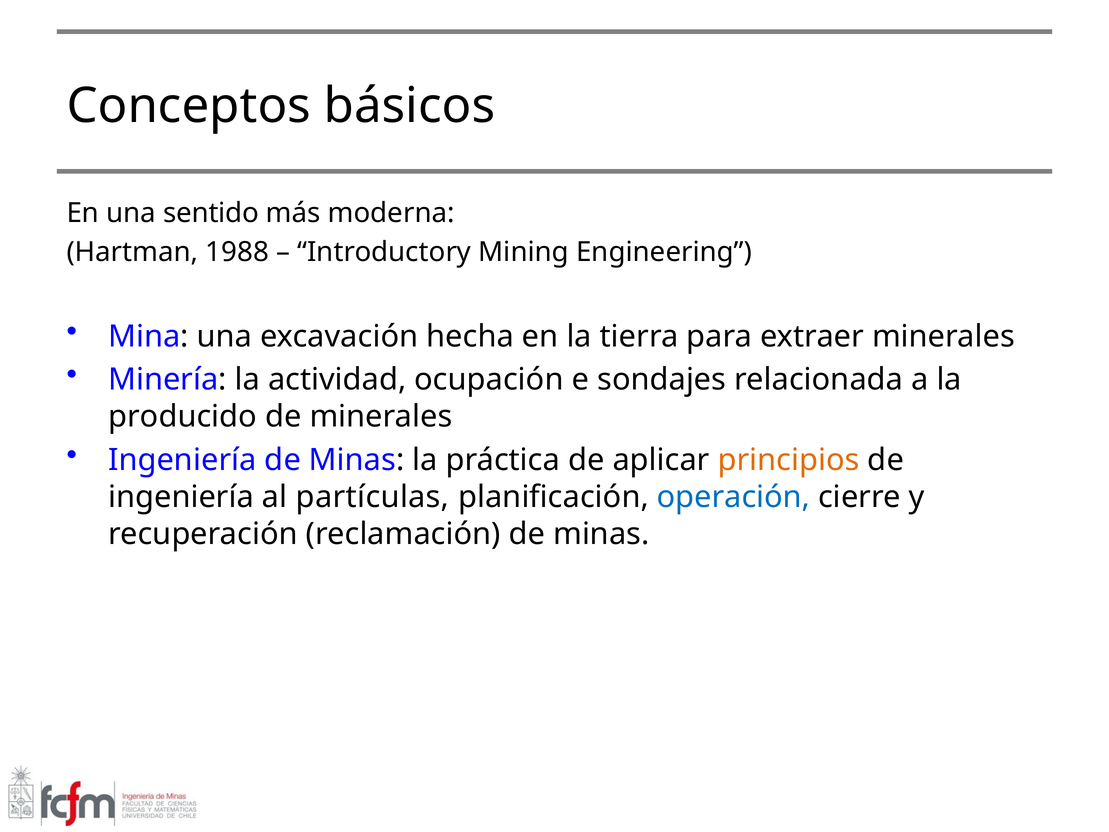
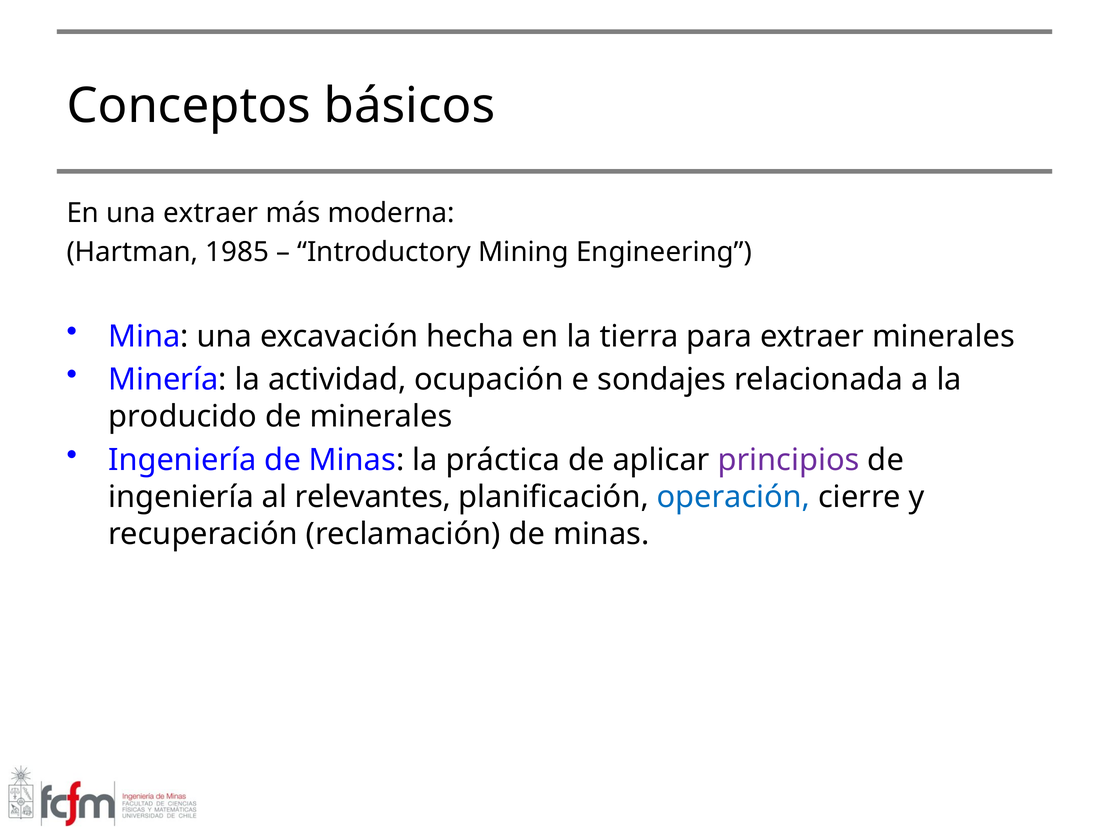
una sentido: sentido -> extraer
1988: 1988 -> 1985
principios colour: orange -> purple
partículas: partículas -> relevantes
